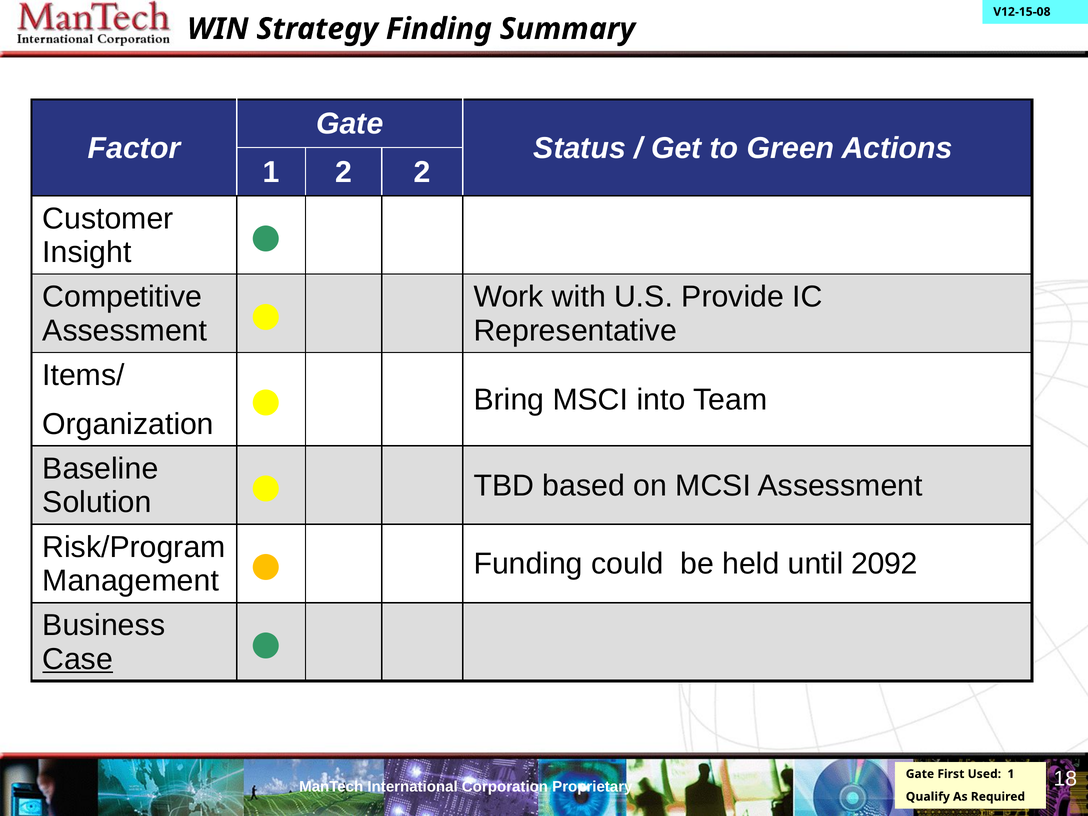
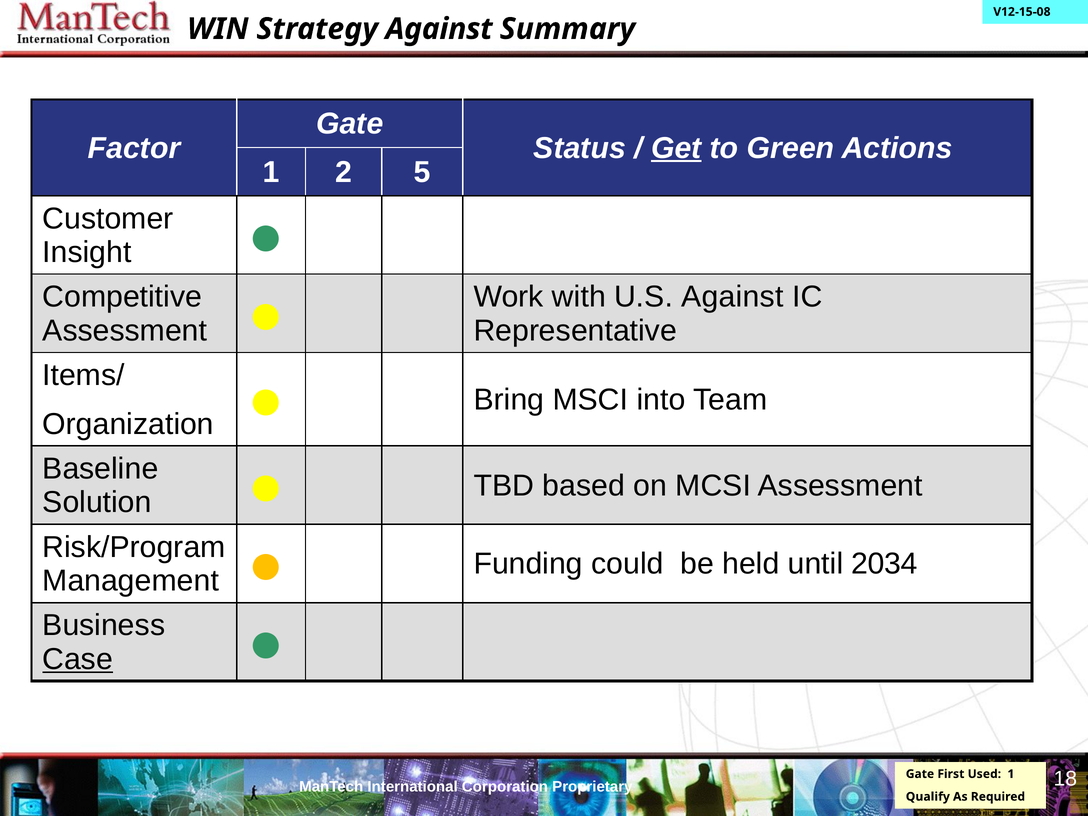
Strategy Finding: Finding -> Against
Get underline: none -> present
2 2: 2 -> 5
U.S Provide: Provide -> Against
2092: 2092 -> 2034
